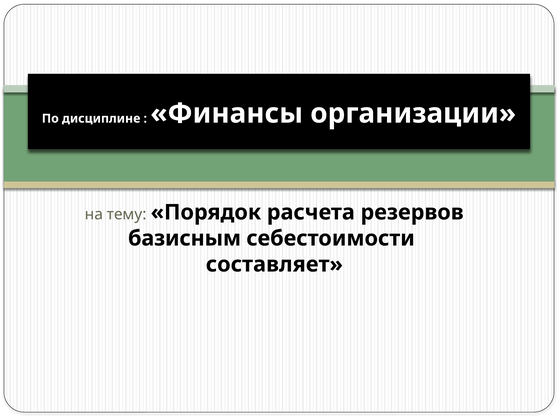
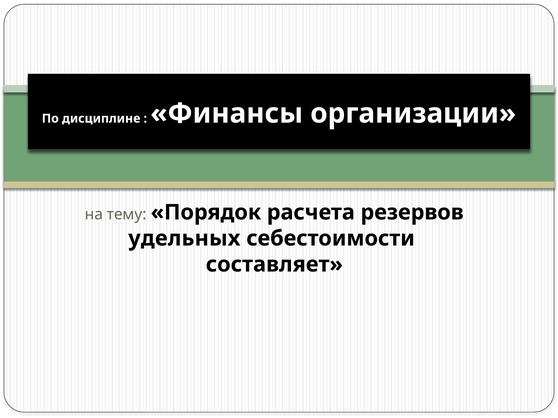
базисным: базисным -> удельных
